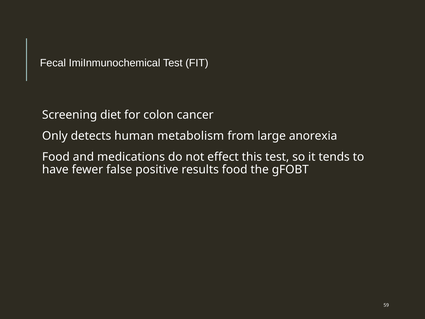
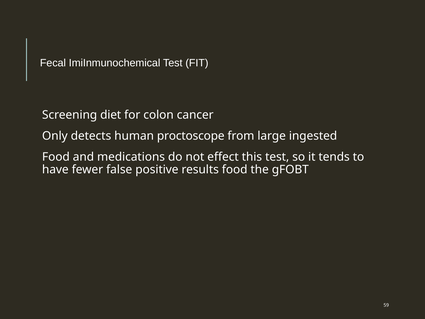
metabolism: metabolism -> proctoscope
anorexia: anorexia -> ingested
